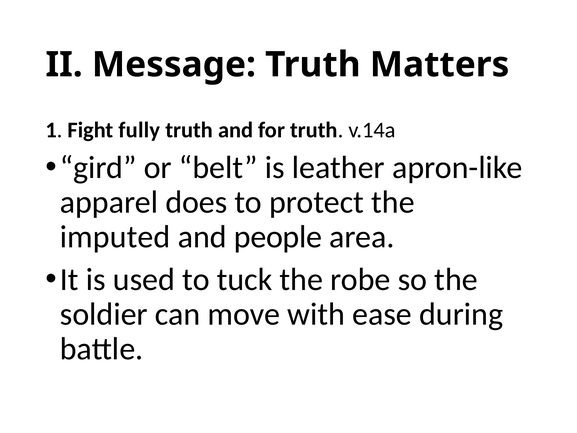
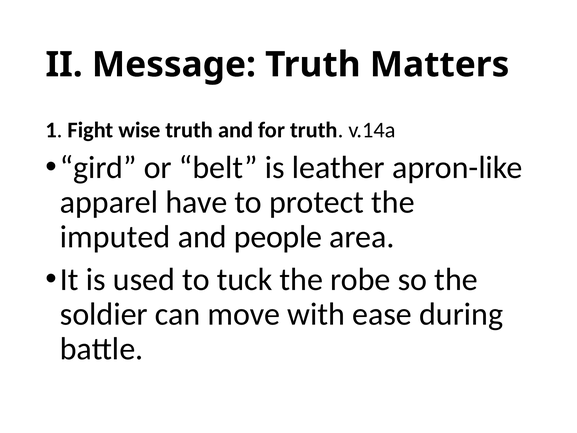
fully: fully -> wise
does: does -> have
